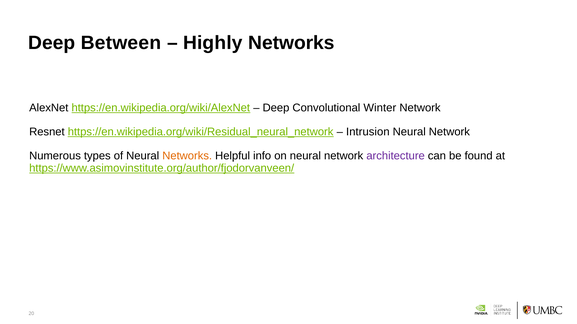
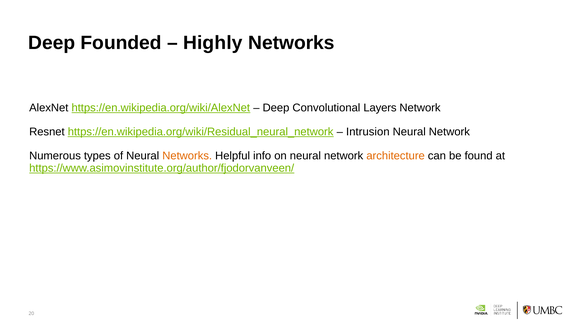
Between: Between -> Founded
Winter: Winter -> Layers
architecture colour: purple -> orange
